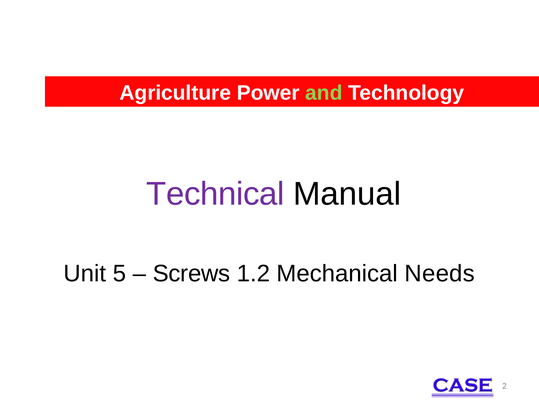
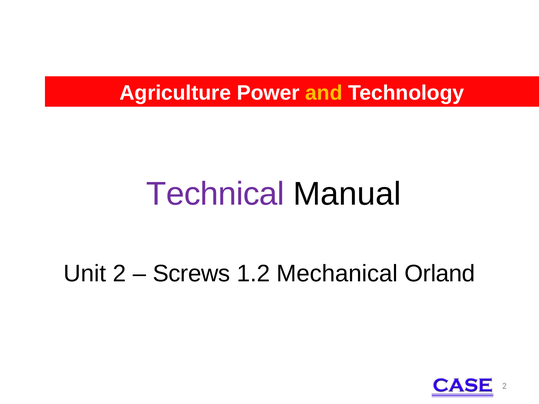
and colour: light green -> yellow
Unit 5: 5 -> 2
Needs: Needs -> Orland
